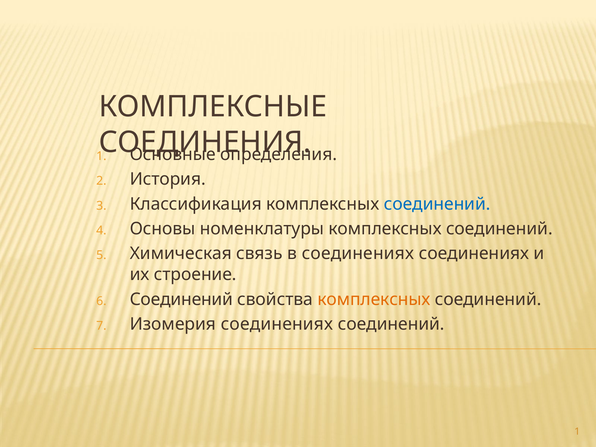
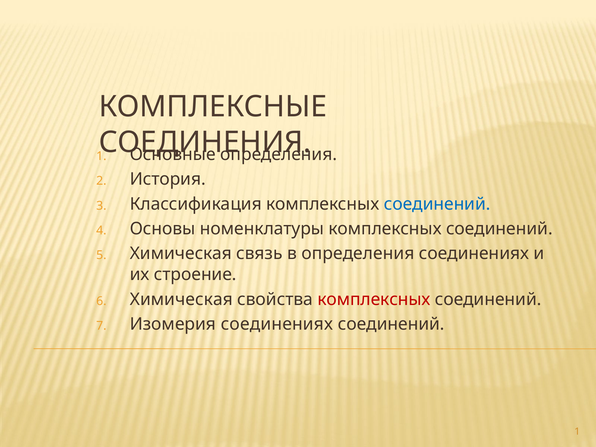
в соединениях: соединениях -> определения
Соединений at (181, 299): Соединений -> Химическая
комплексных at (374, 299) colour: orange -> red
